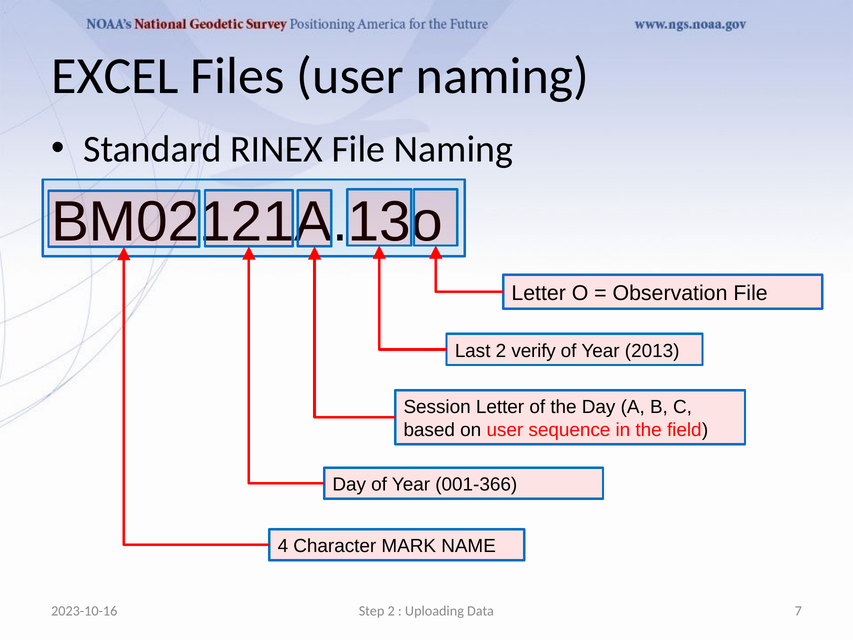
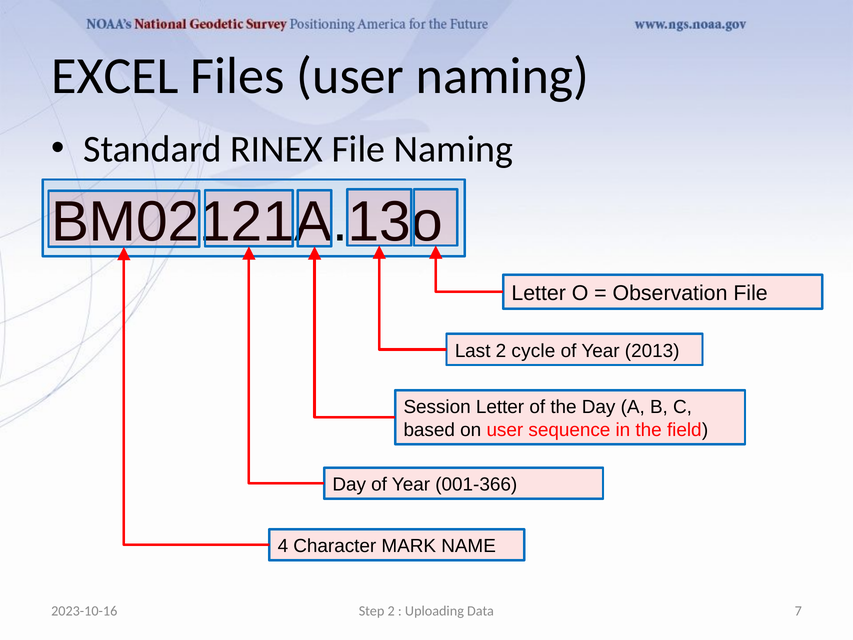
verify: verify -> cycle
